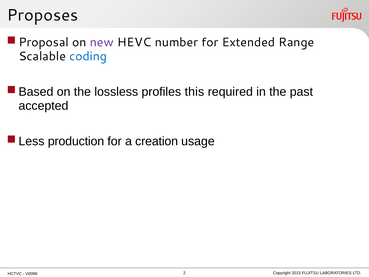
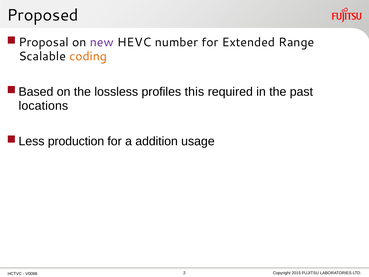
Proposes: Proposes -> Proposed
coding colour: blue -> orange
accepted: accepted -> locations
creation: creation -> addition
